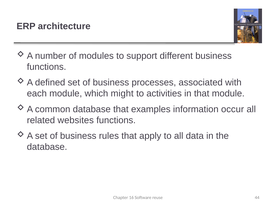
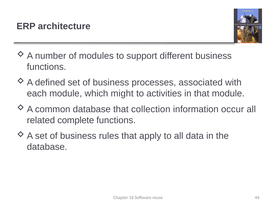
examples: examples -> collection
websites: websites -> complete
